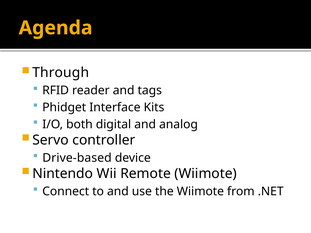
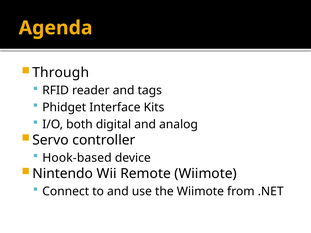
Drive-based: Drive-based -> Hook-based
